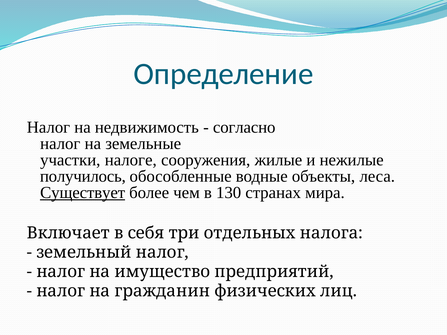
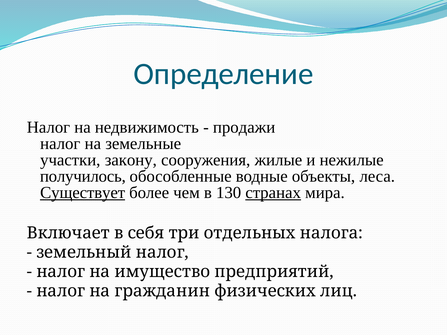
согласно: согласно -> продажи
налоге: налоге -> закону
странах underline: none -> present
